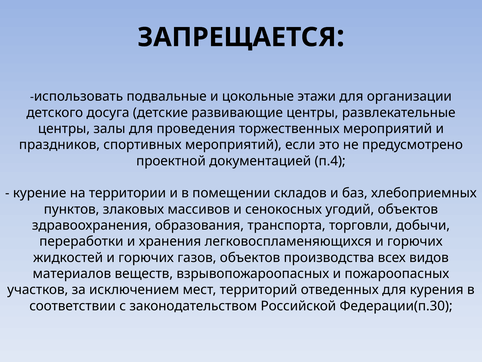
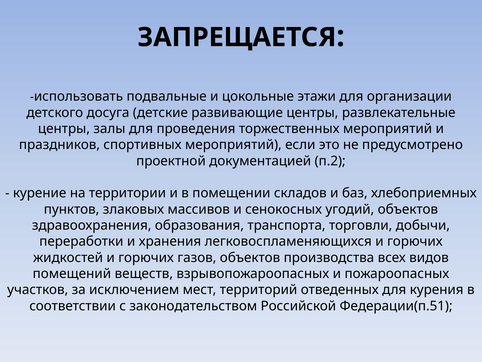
п.4: п.4 -> п.2
материалов: материалов -> помещений
Федерации(п.30: Федерации(п.30 -> Федерации(п.51
